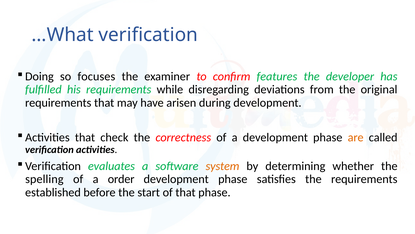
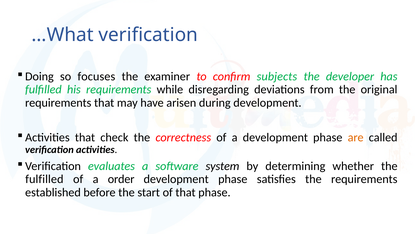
features: features -> subjects
system colour: orange -> black
spelling at (44, 179): spelling -> fulfilled
